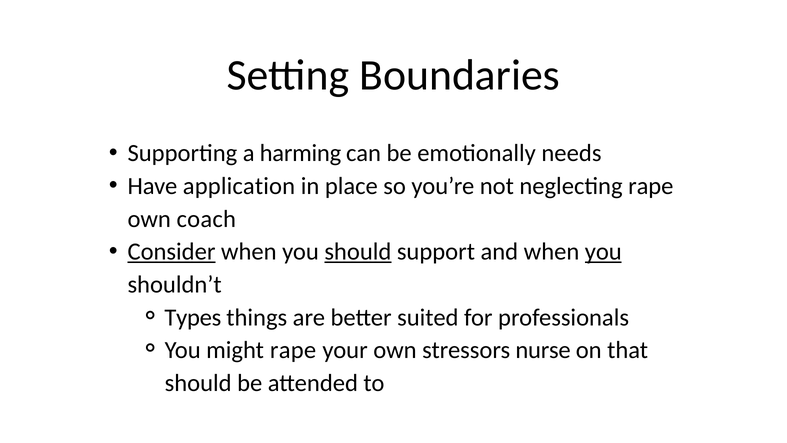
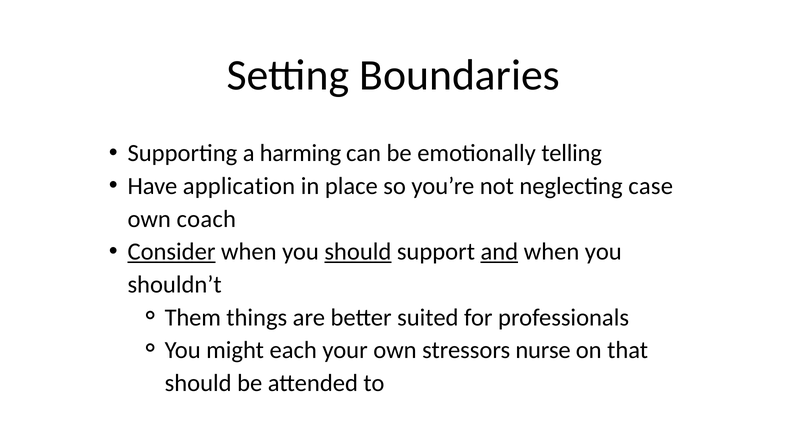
needs: needs -> telling
neglecting rape: rape -> case
and underline: none -> present
you at (603, 252) underline: present -> none
Types: Types -> Them
might rape: rape -> each
